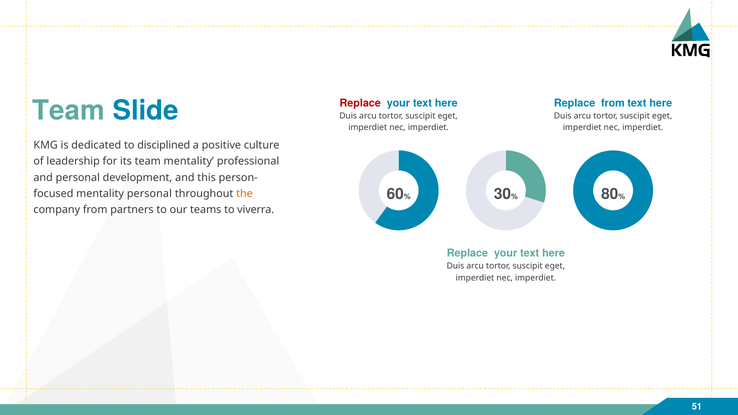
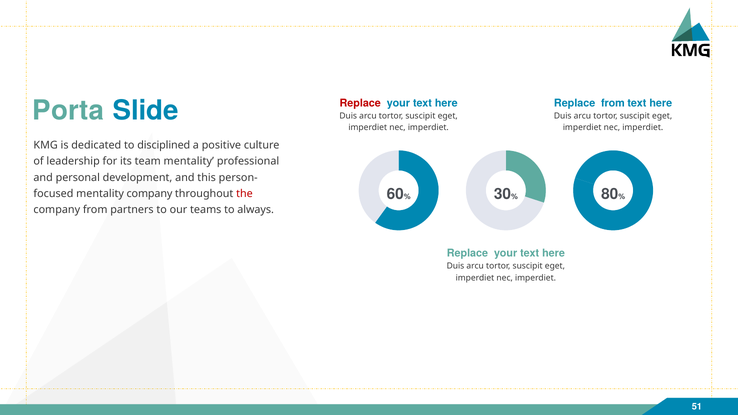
Team at (68, 111): Team -> Porta
mentality personal: personal -> company
the colour: orange -> red
viverra: viverra -> always
